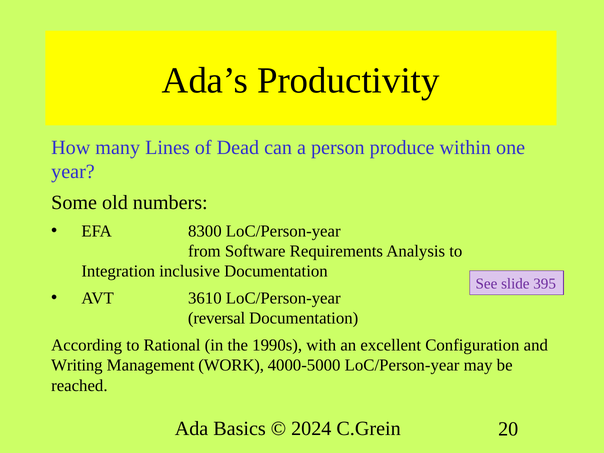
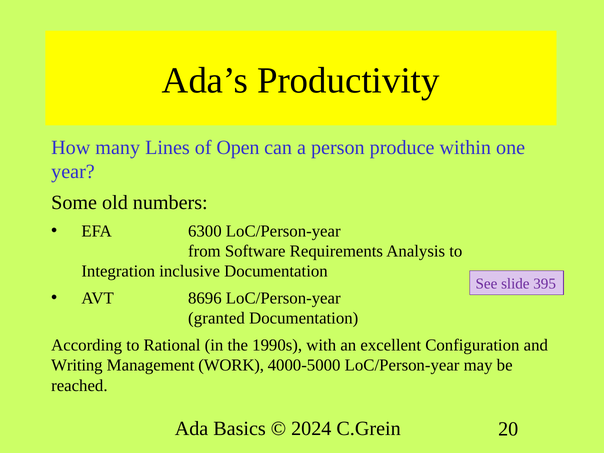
Dead: Dead -> Open
8300: 8300 -> 6300
3610: 3610 -> 8696
reversal: reversal -> granted
